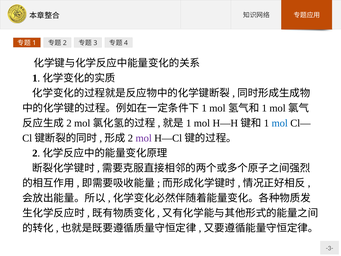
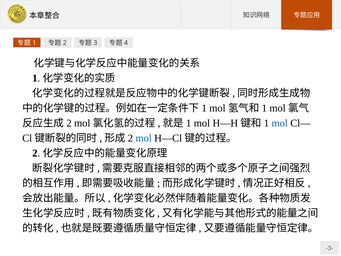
mol at (144, 138) colour: purple -> blue
